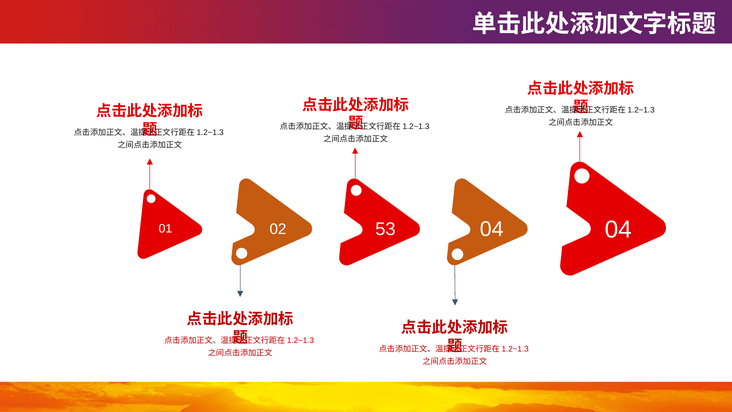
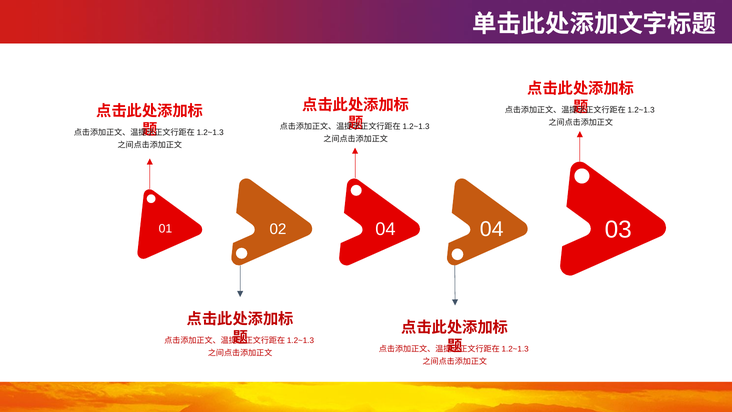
02 53: 53 -> 04
04 04: 04 -> 03
